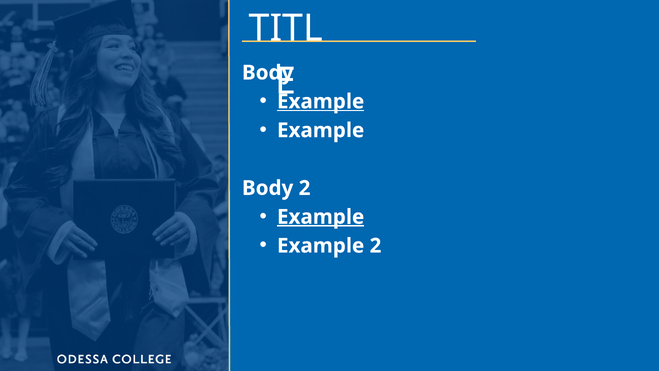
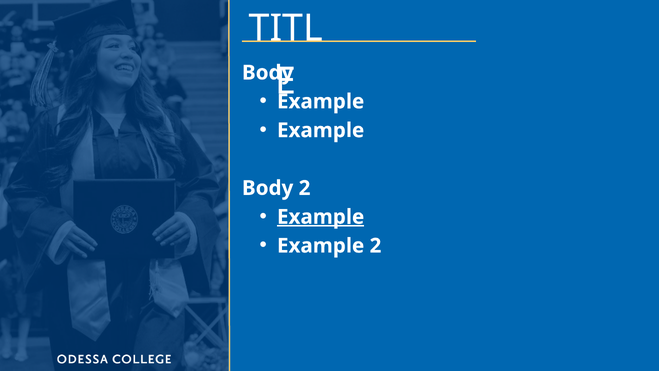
Example at (321, 101) underline: present -> none
